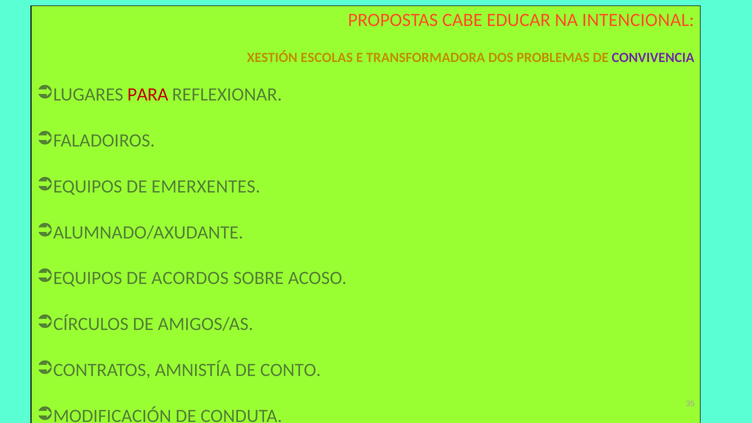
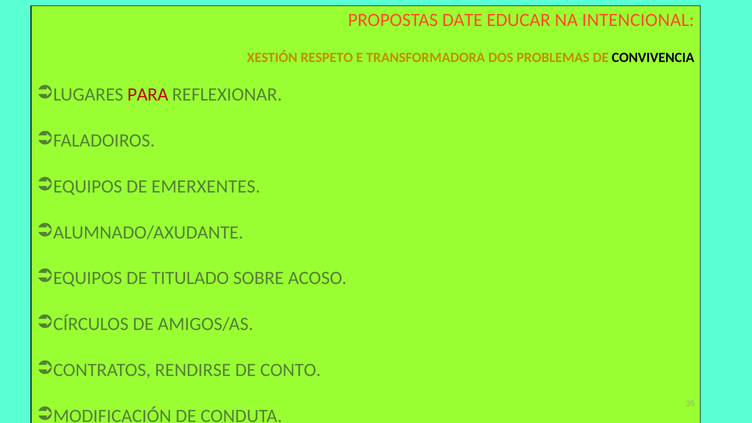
CABE: CABE -> DATE
ESCOLAS: ESCOLAS -> RESPETO
CONVIVENCIA colour: purple -> black
ACORDOS: ACORDOS -> TITULADO
AMNISTÍA: AMNISTÍA -> RENDIRSE
